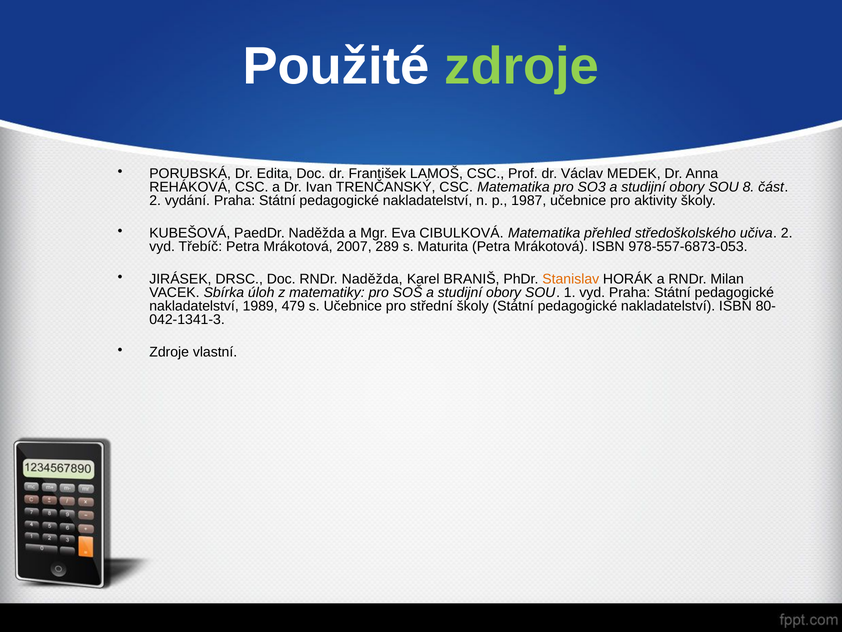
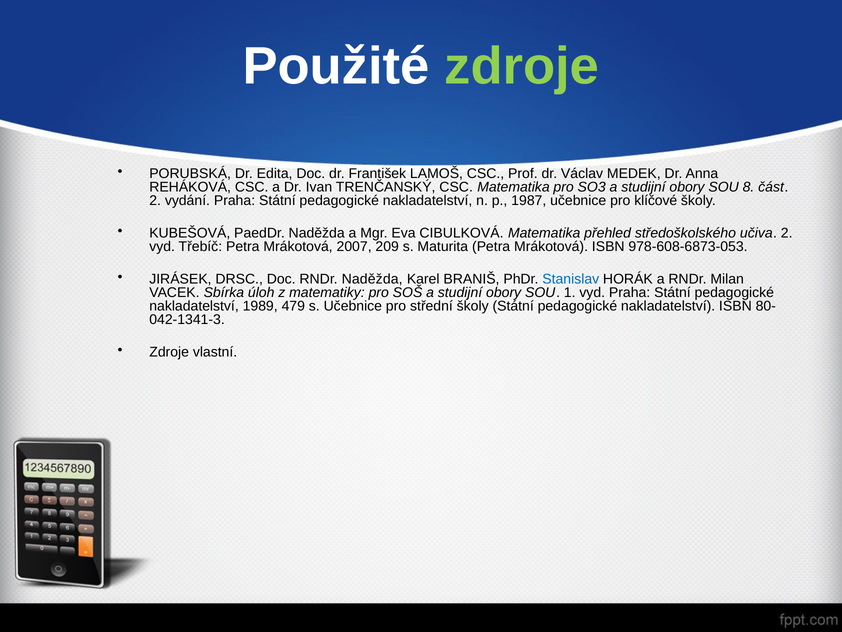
aktivity: aktivity -> klíčové
289: 289 -> 209
978-557-6873-053: 978-557-6873-053 -> 978-608-6873-053
Stanislav colour: orange -> blue
